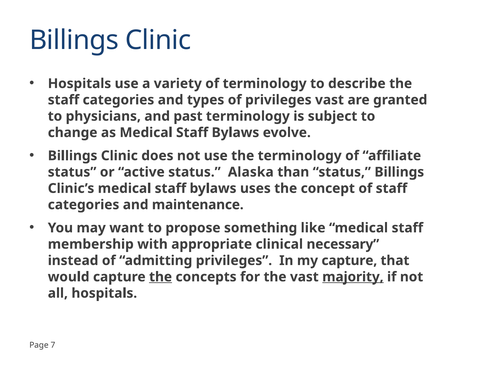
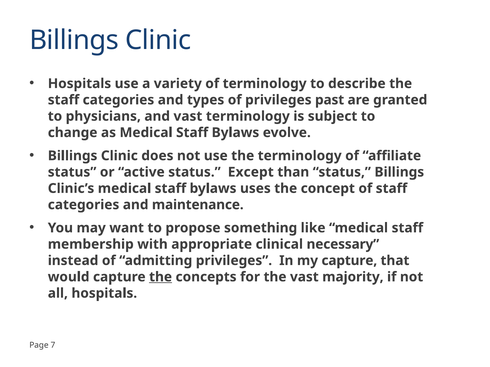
privileges vast: vast -> past
and past: past -> vast
Alaska: Alaska -> Except
majority underline: present -> none
